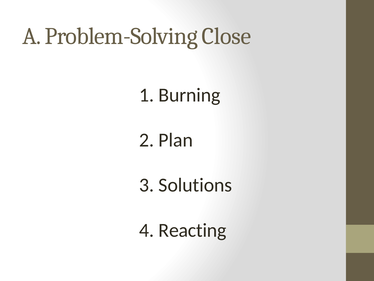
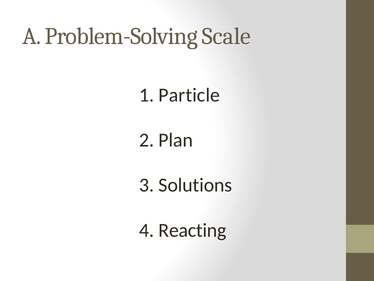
Close: Close -> Scale
Burning: Burning -> Particle
